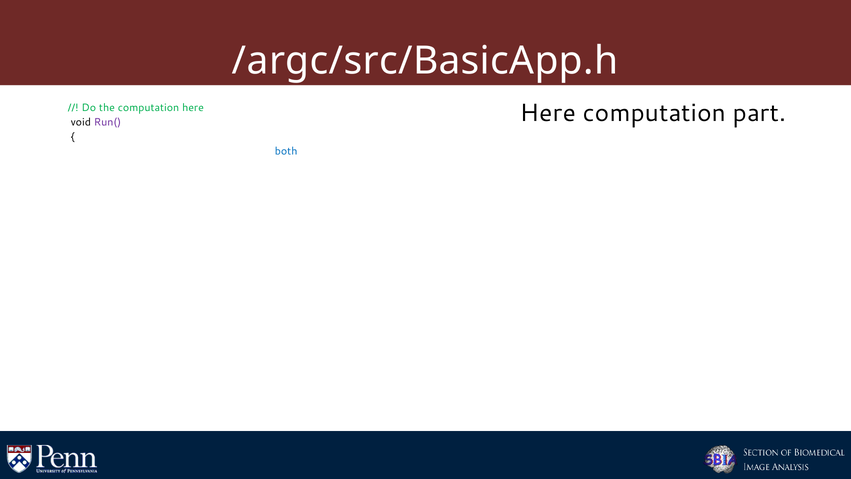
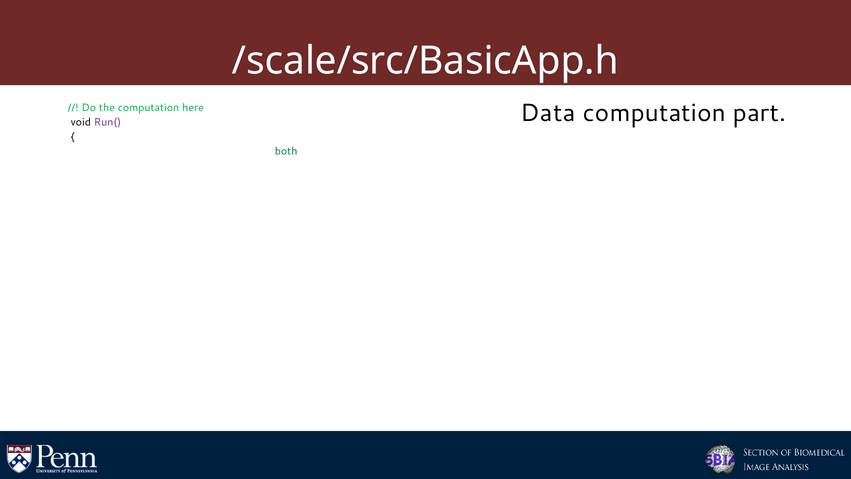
/argc/src/BasicApp.h: /argc/src/BasicApp.h -> /scale/src/BasicApp.h
Here at (548, 113): Here -> Data
both colour: blue -> green
